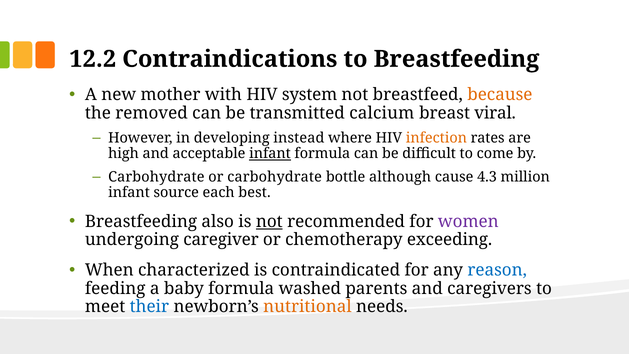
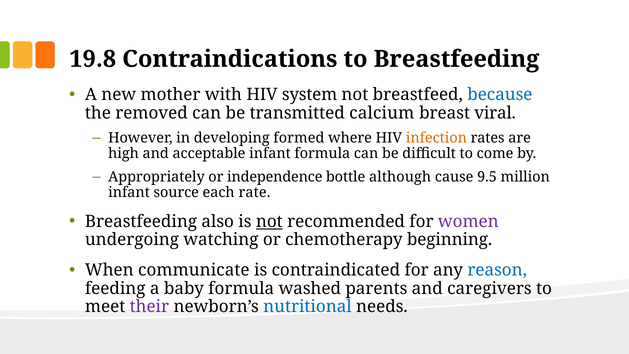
12.2: 12.2 -> 19.8
because colour: orange -> blue
instead: instead -> formed
infant at (270, 154) underline: present -> none
Carbohydrate at (156, 177): Carbohydrate -> Appropriately
or carbohydrate: carbohydrate -> independence
4.3: 4.3 -> 9.5
best: best -> rate
caregiver: caregiver -> watching
exceeding: exceeding -> beginning
characterized: characterized -> communicate
their colour: blue -> purple
nutritional colour: orange -> blue
